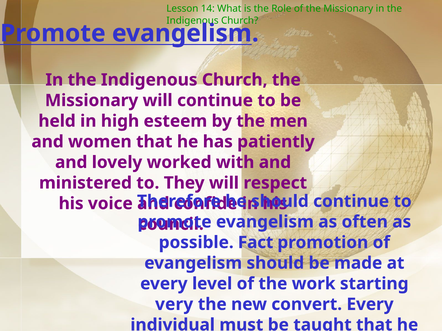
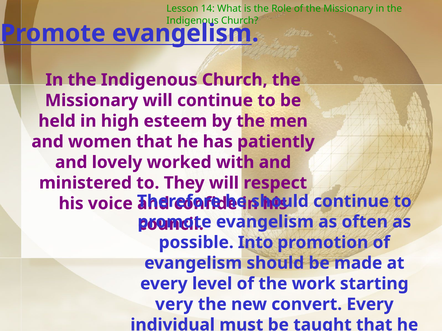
Fact: Fact -> Into
